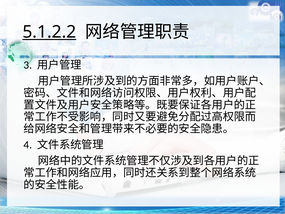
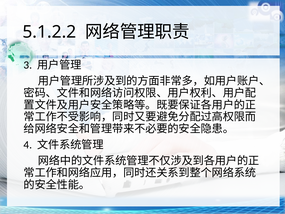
5.1.2.2 underline: present -> none
